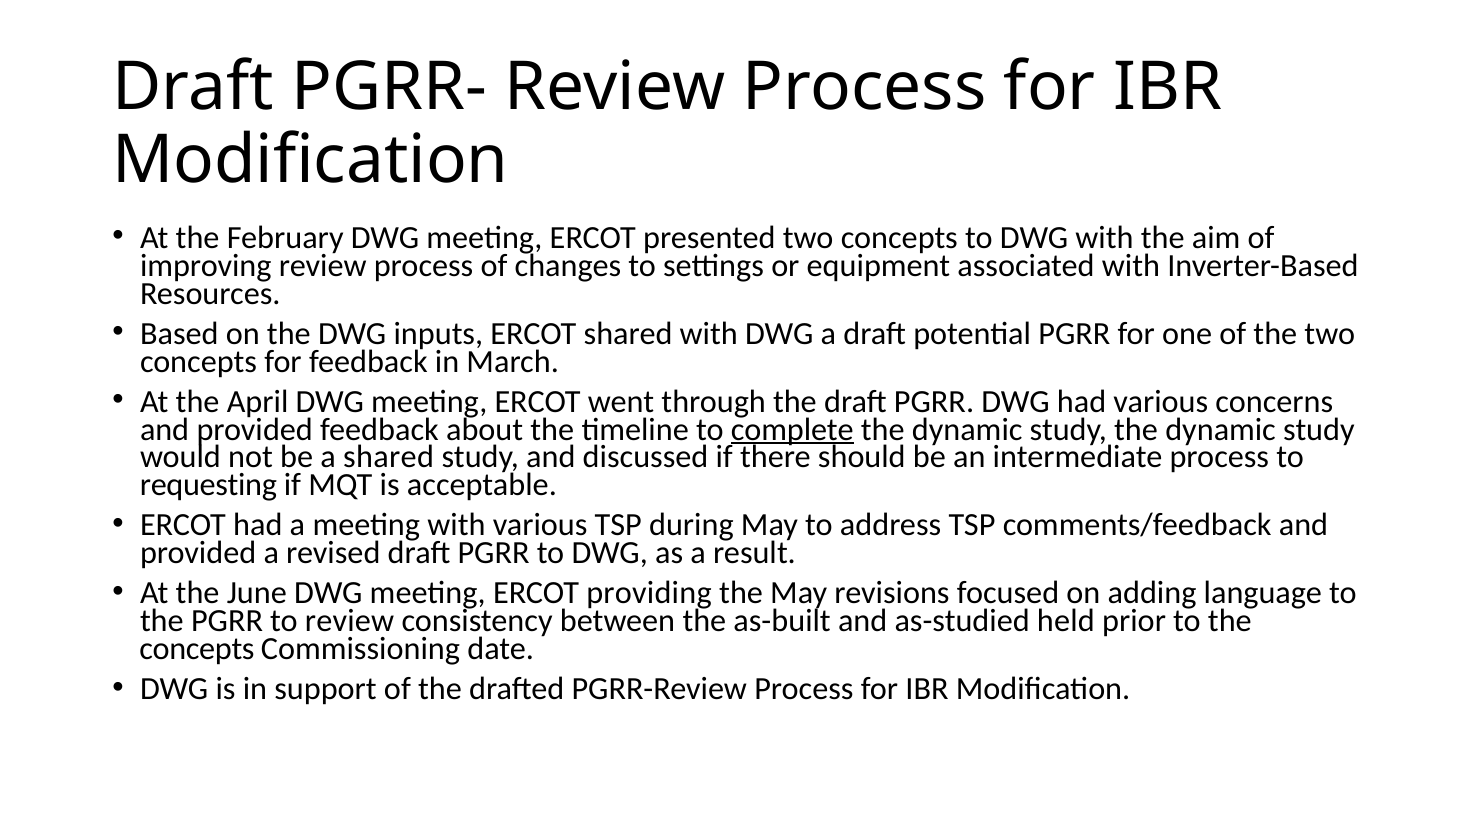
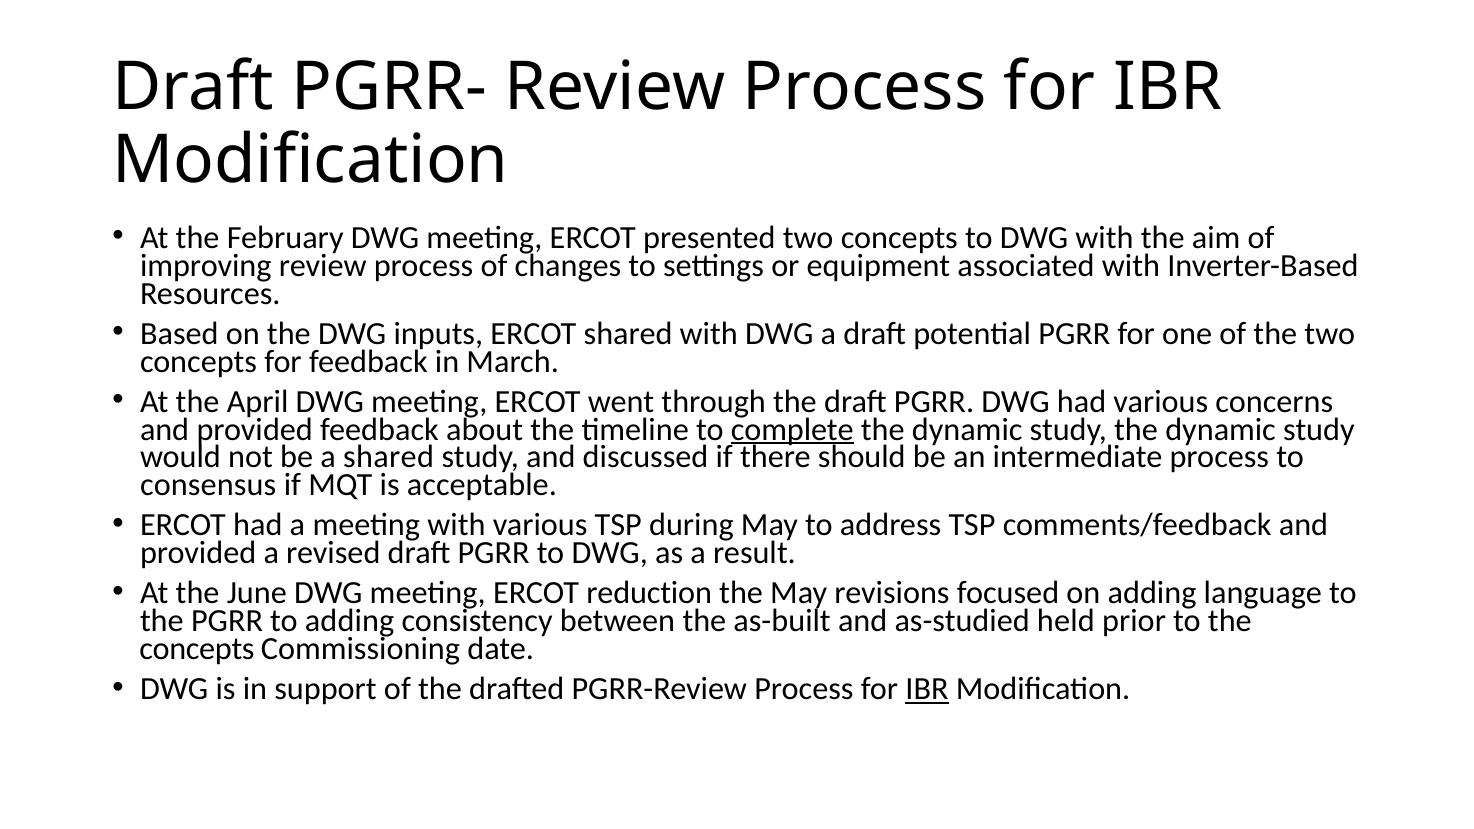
requesting: requesting -> consensus
providing: providing -> reduction
to review: review -> adding
IBR at (927, 689) underline: none -> present
